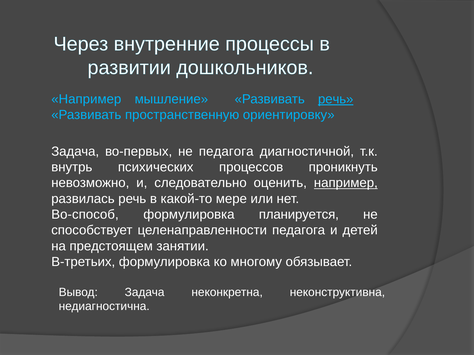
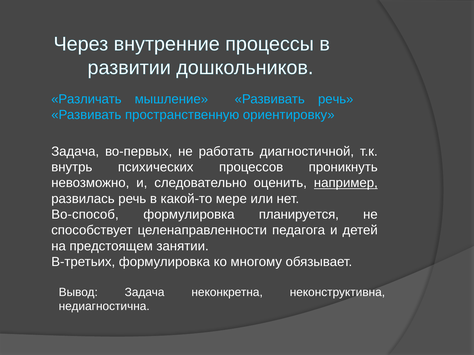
Например at (86, 99): Например -> Различать
речь at (336, 99) underline: present -> none
не педагога: педагога -> работать
